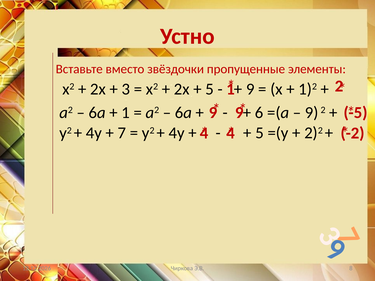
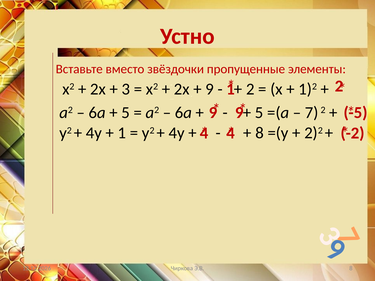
5 at (210, 89): 5 -> 9
9 at (250, 89): 9 -> 2
1 at (126, 113): 1 -> 5
6 at (259, 113): 6 -> 5
9 at (312, 113): 9 -> 7
7 at (122, 133): 7 -> 1
5 at (260, 133): 5 -> 8
